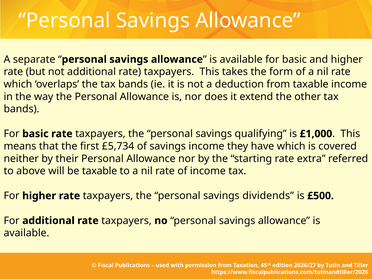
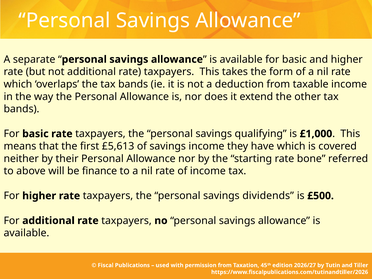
£5,734: £5,734 -> £5,613
extra: extra -> bone
be taxable: taxable -> finance
